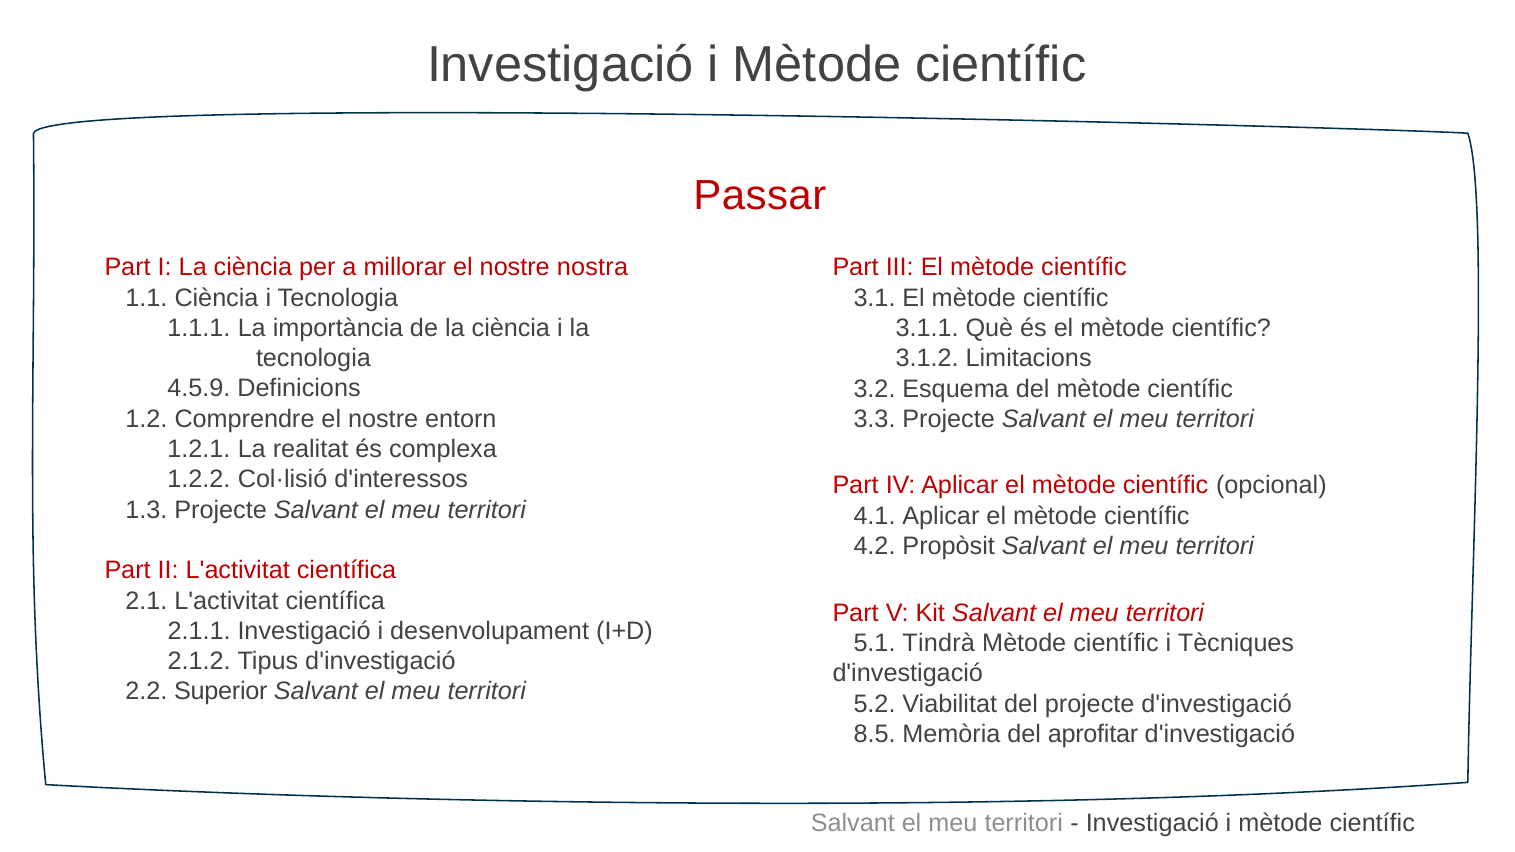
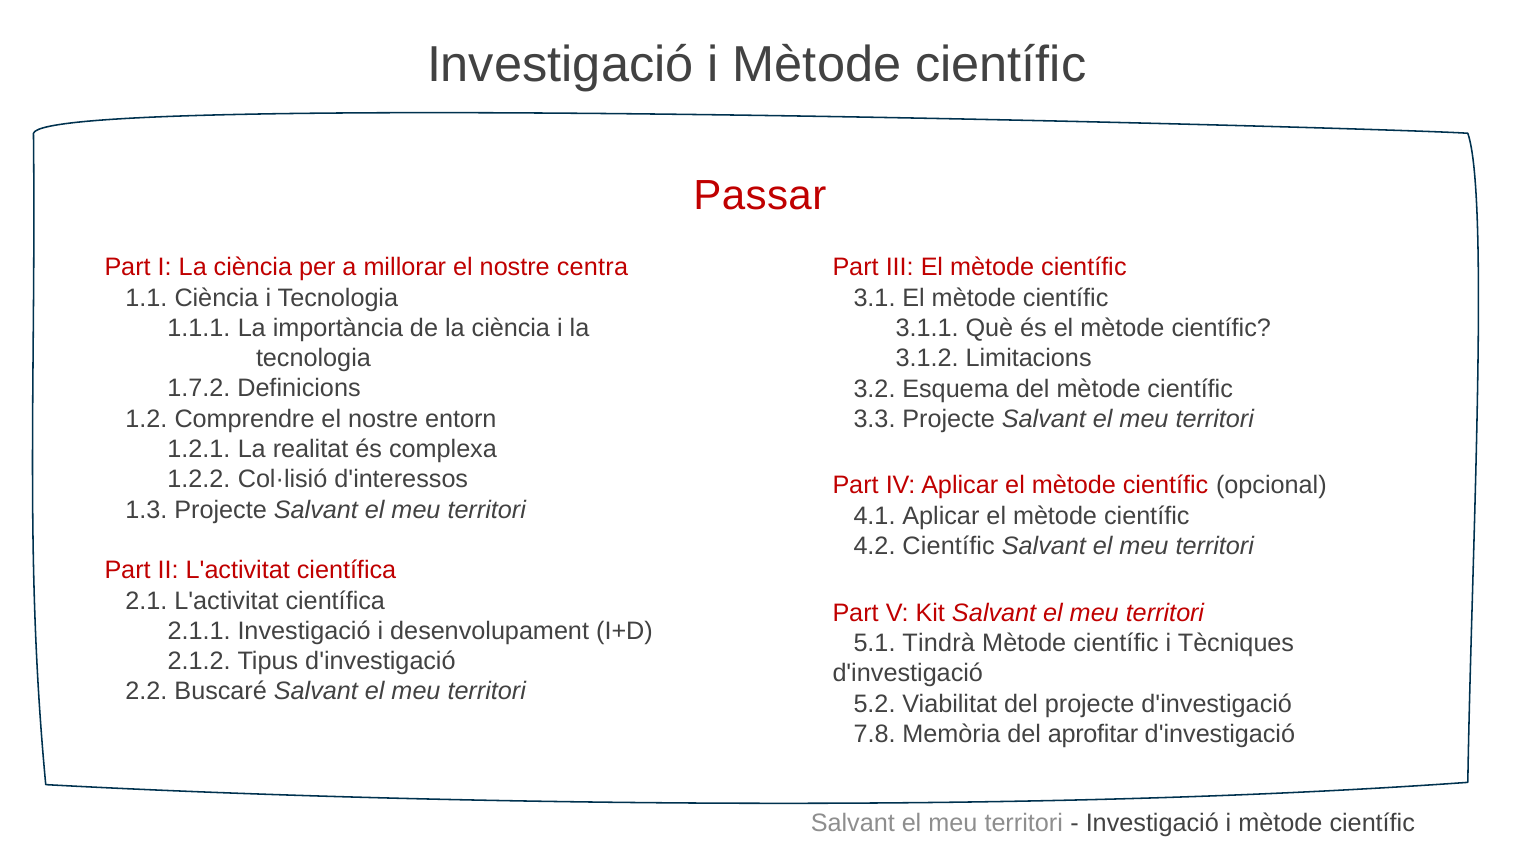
nostra: nostra -> centra
4.5.9: 4.5.9 -> 1.7.2
4.2 Propòsit: Propòsit -> Científic
Superior: Superior -> Buscaré
8.5: 8.5 -> 7.8
